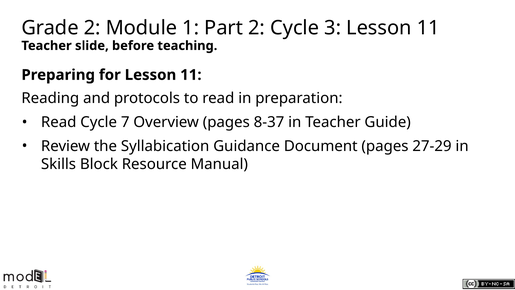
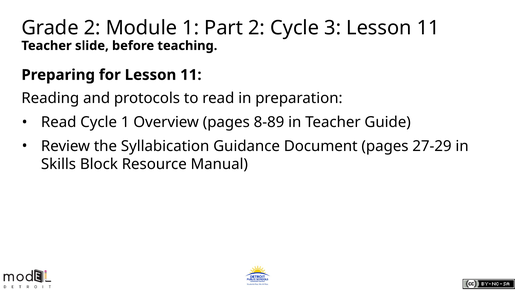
Cycle 7: 7 -> 1
8-37: 8-37 -> 8-89
